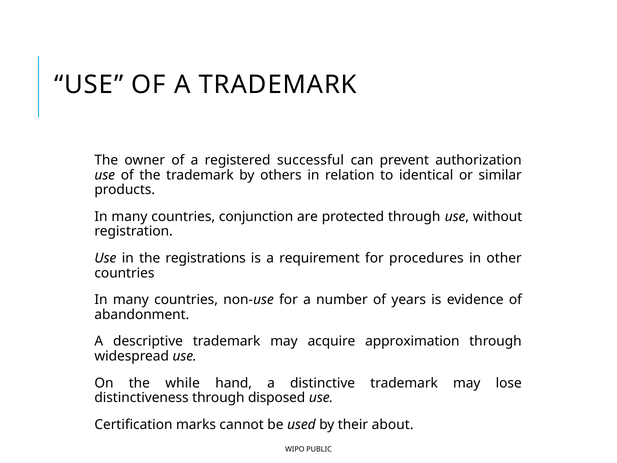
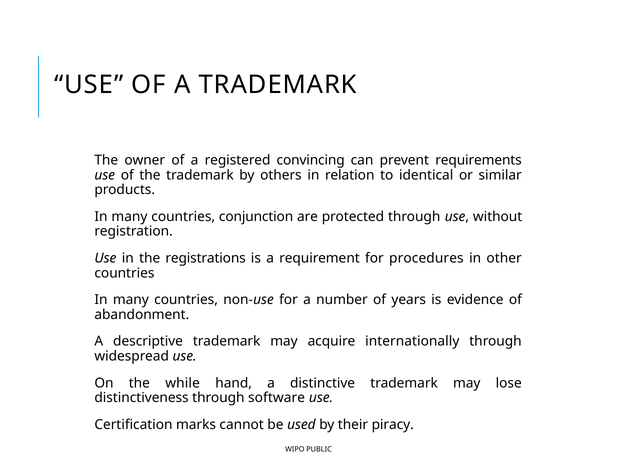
successful: successful -> convincing
authorization: authorization -> requirements
approximation: approximation -> internationally
disposed: disposed -> software
about: about -> piracy
